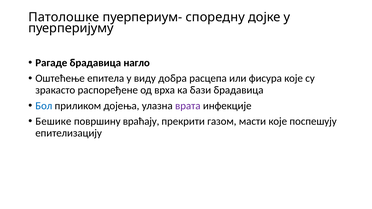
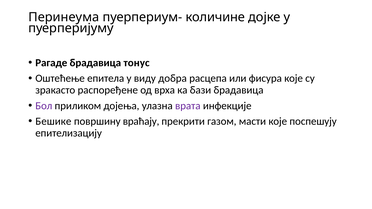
Патолошке: Патолошке -> Перинеума
споредну: споредну -> количине
нагло: нагло -> тонус
Бол colour: blue -> purple
